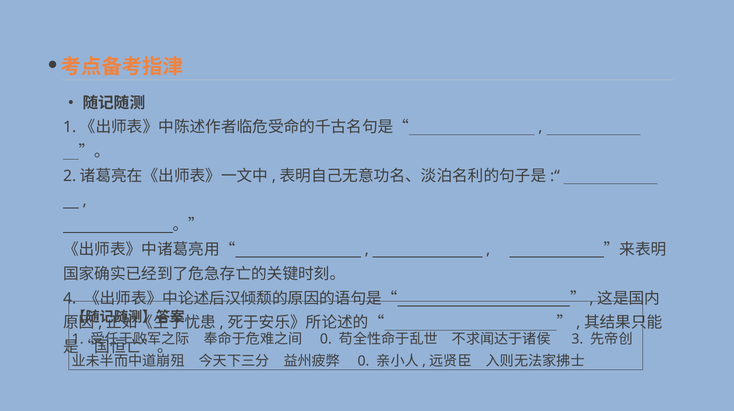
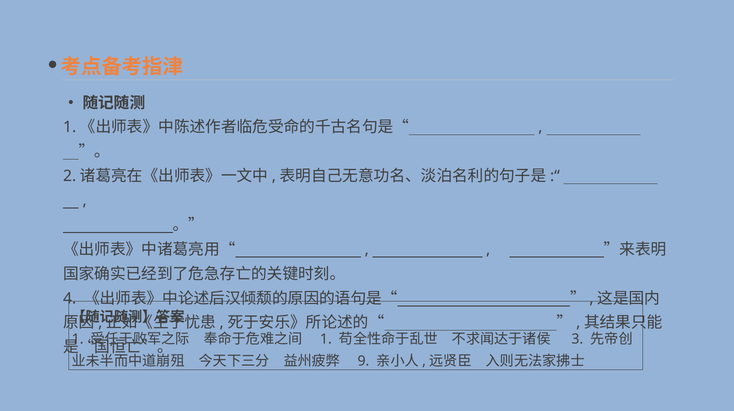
0 at (326, 339): 0 -> 1
0 at (363, 361): 0 -> 9
